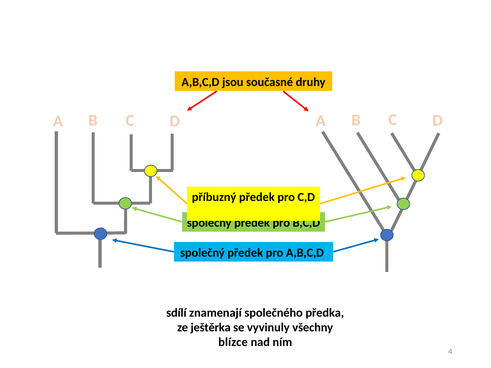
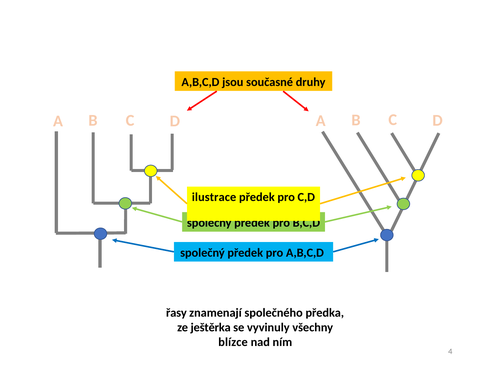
příbuzný: příbuzný -> ilustrace
sdílí: sdílí -> řasy
